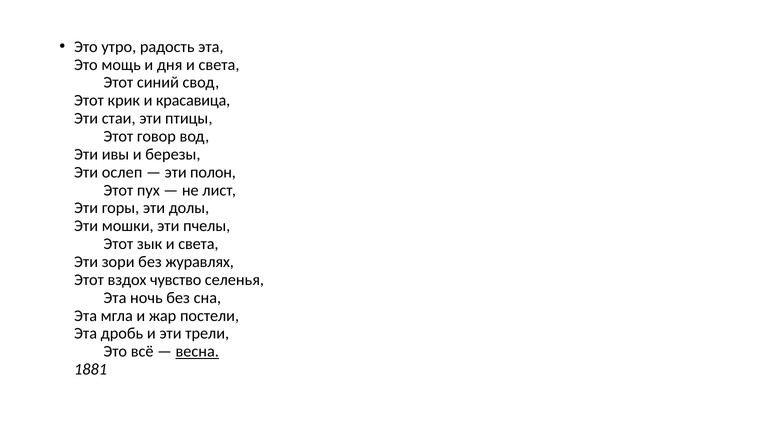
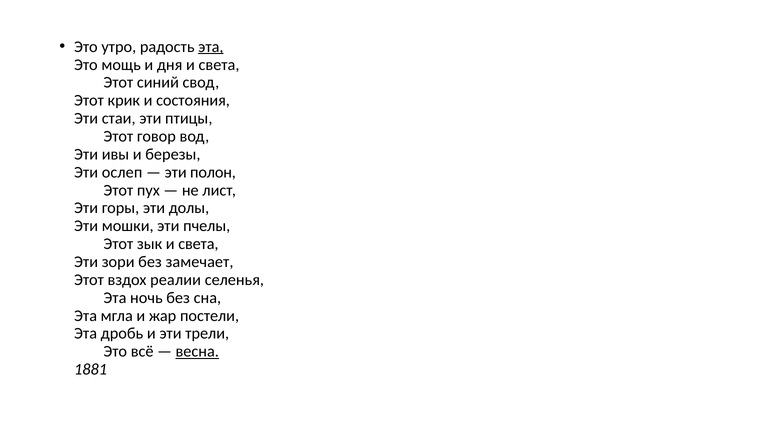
эта at (211, 47) underline: none -> present
красавица: красавица -> состояния
журавлях: журавлях -> замечает
чувство: чувство -> реалии
